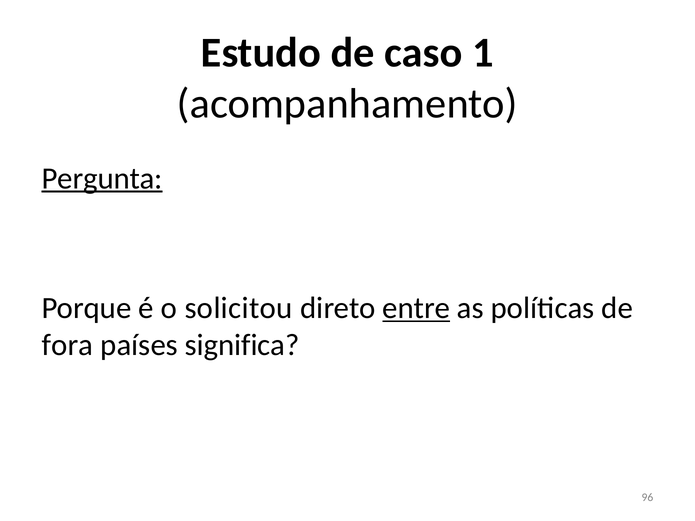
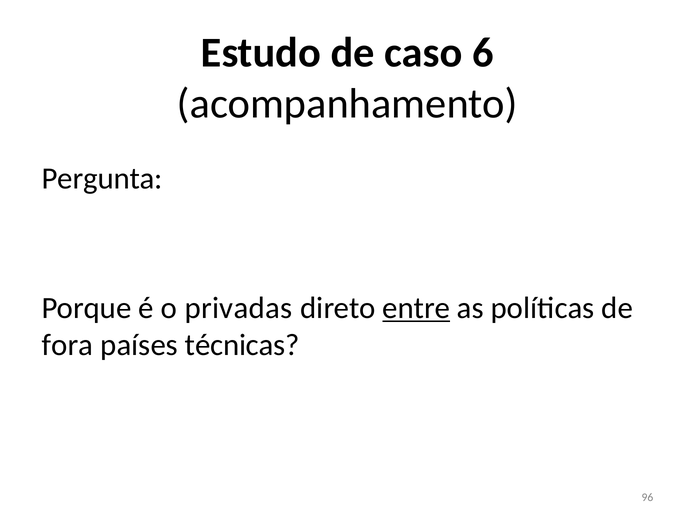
1: 1 -> 6
Pergunta underline: present -> none
solicitou: solicitou -> privadas
significa: significa -> técnicas
